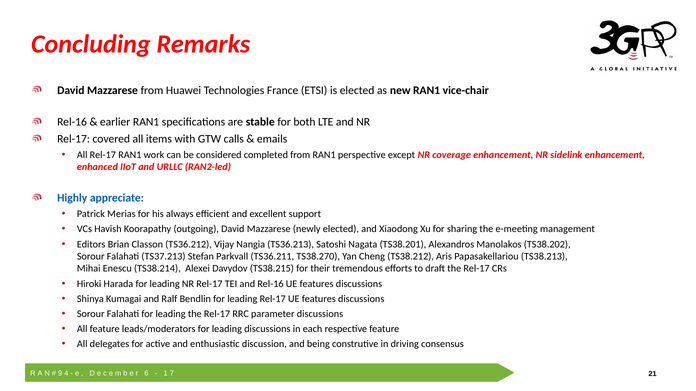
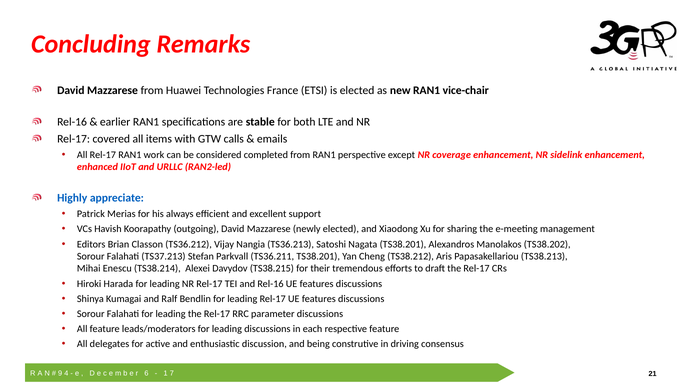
TS36.211 TS38.270: TS38.270 -> TS38.201
